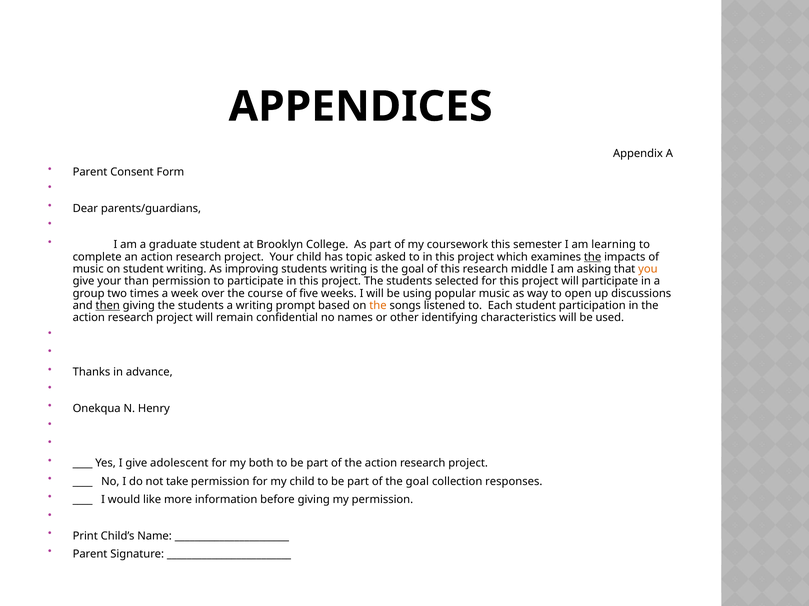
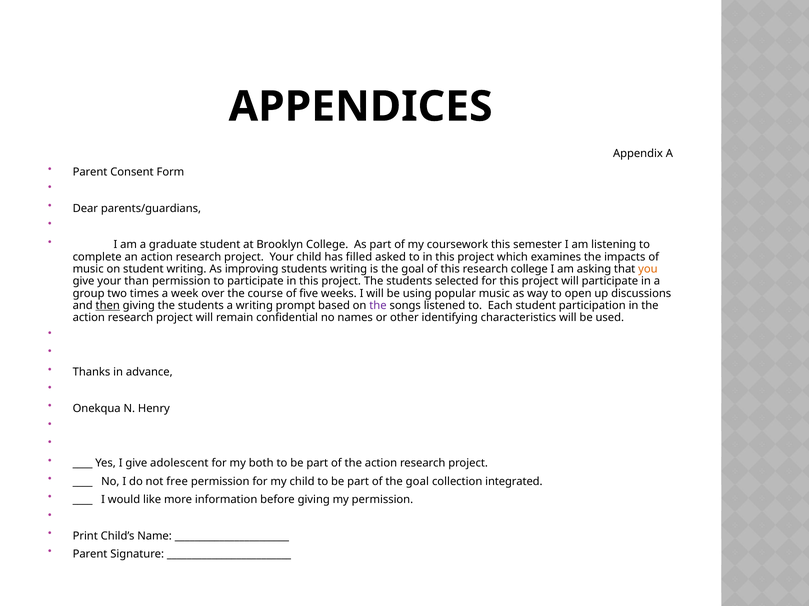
learning: learning -> listening
topic: topic -> filled
the at (593, 257) underline: present -> none
research middle: middle -> college
the at (378, 306) colour: orange -> purple
take: take -> free
responses: responses -> integrated
